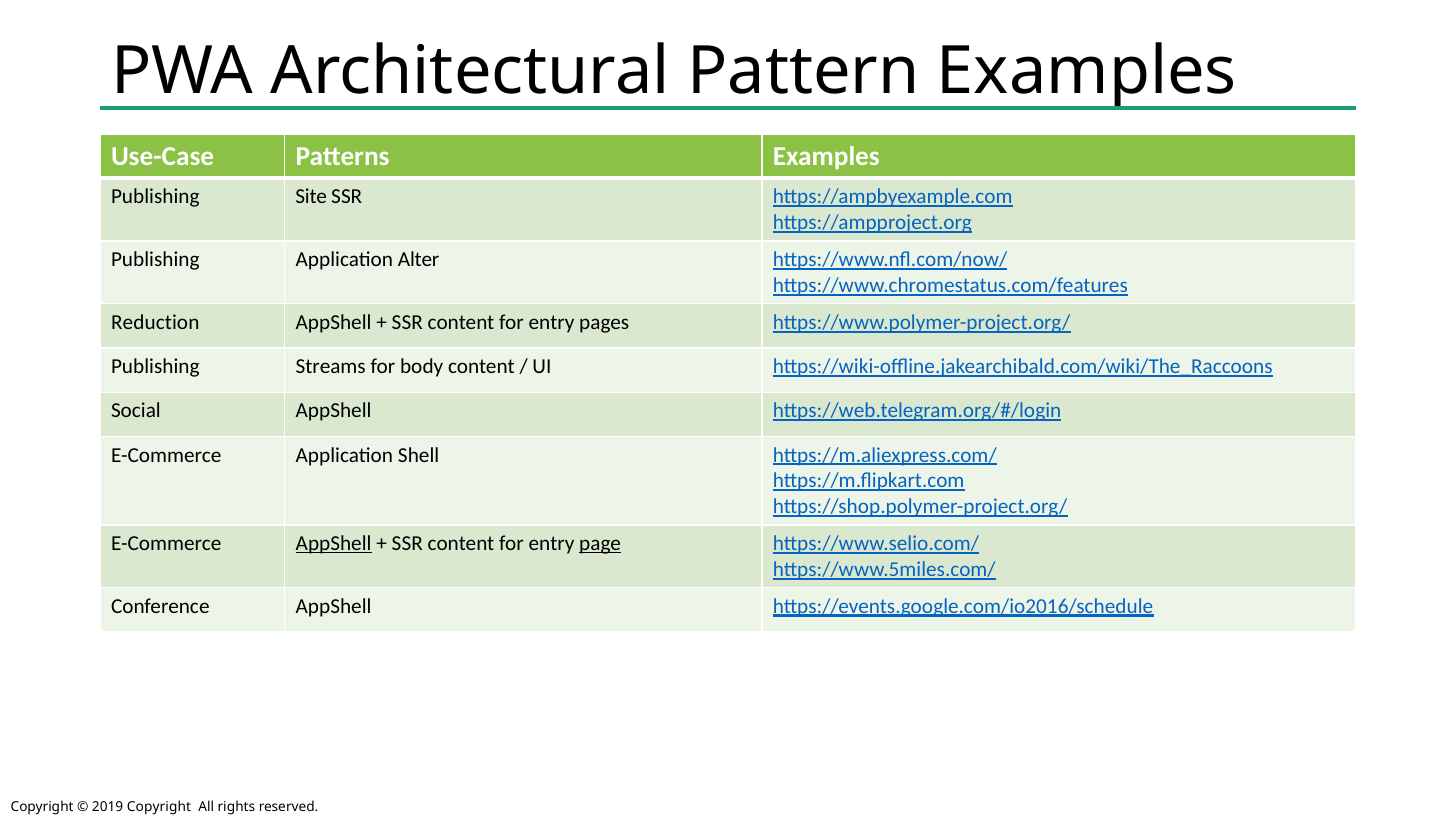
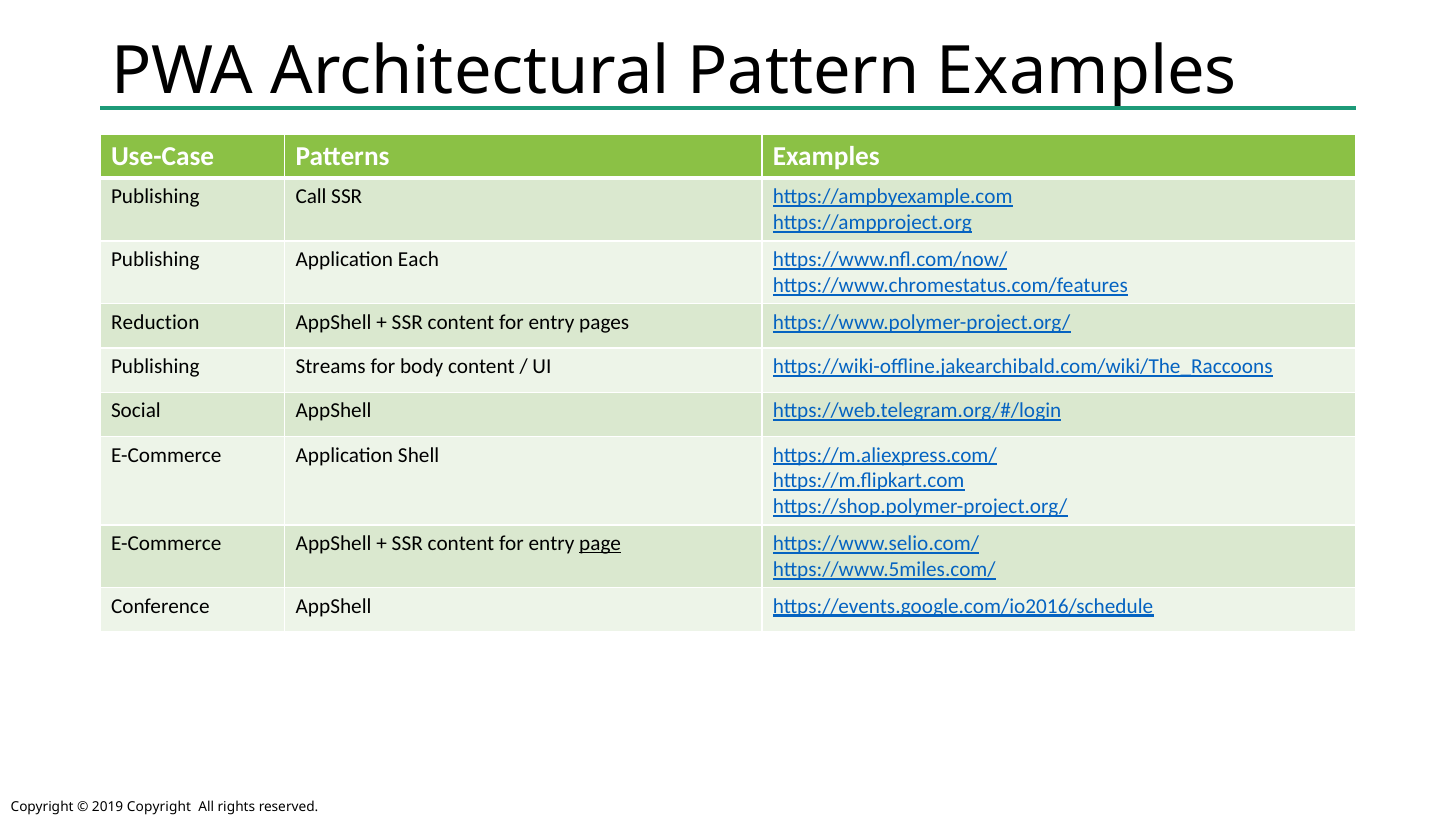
Site: Site -> Call
Alter: Alter -> Each
AppShell at (334, 544) underline: present -> none
